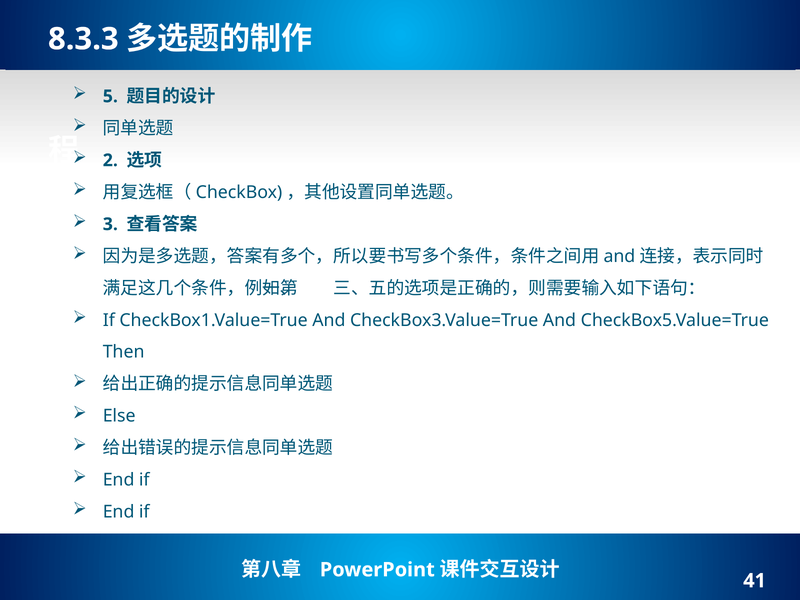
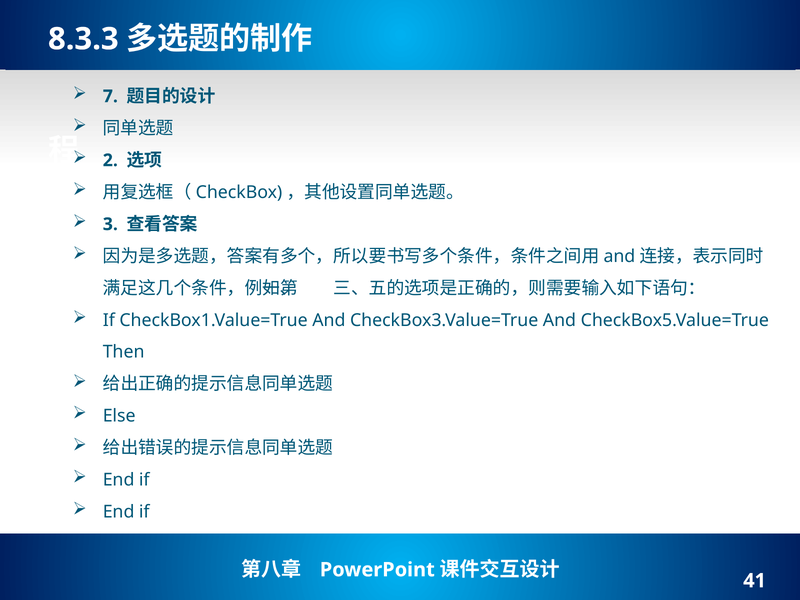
5: 5 -> 7
